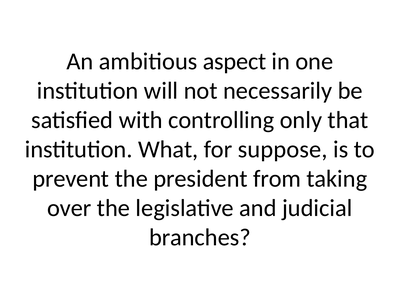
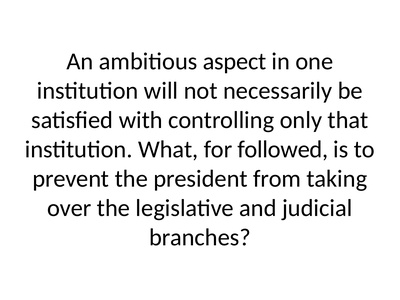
suppose: suppose -> followed
